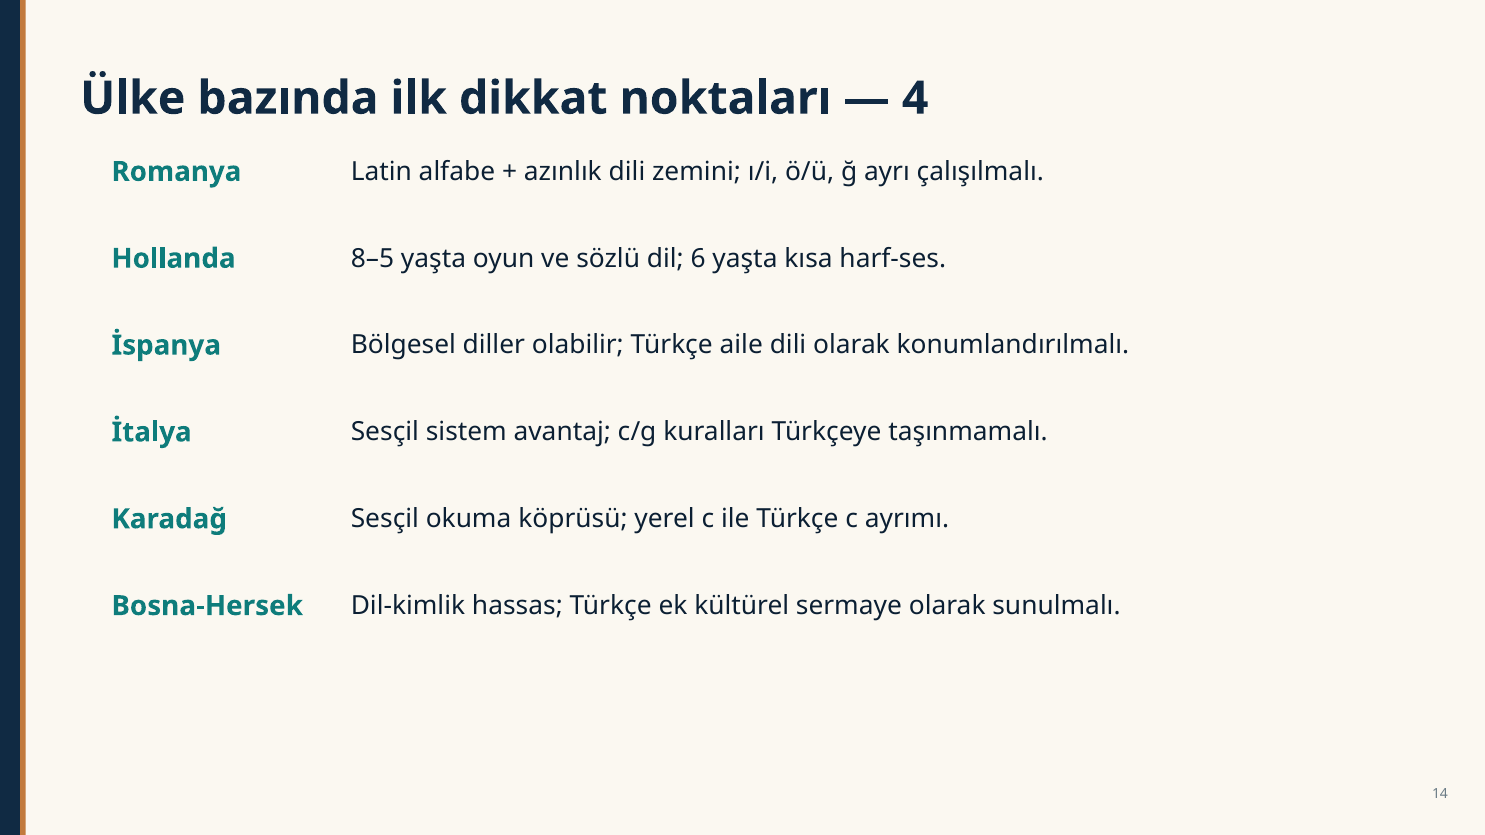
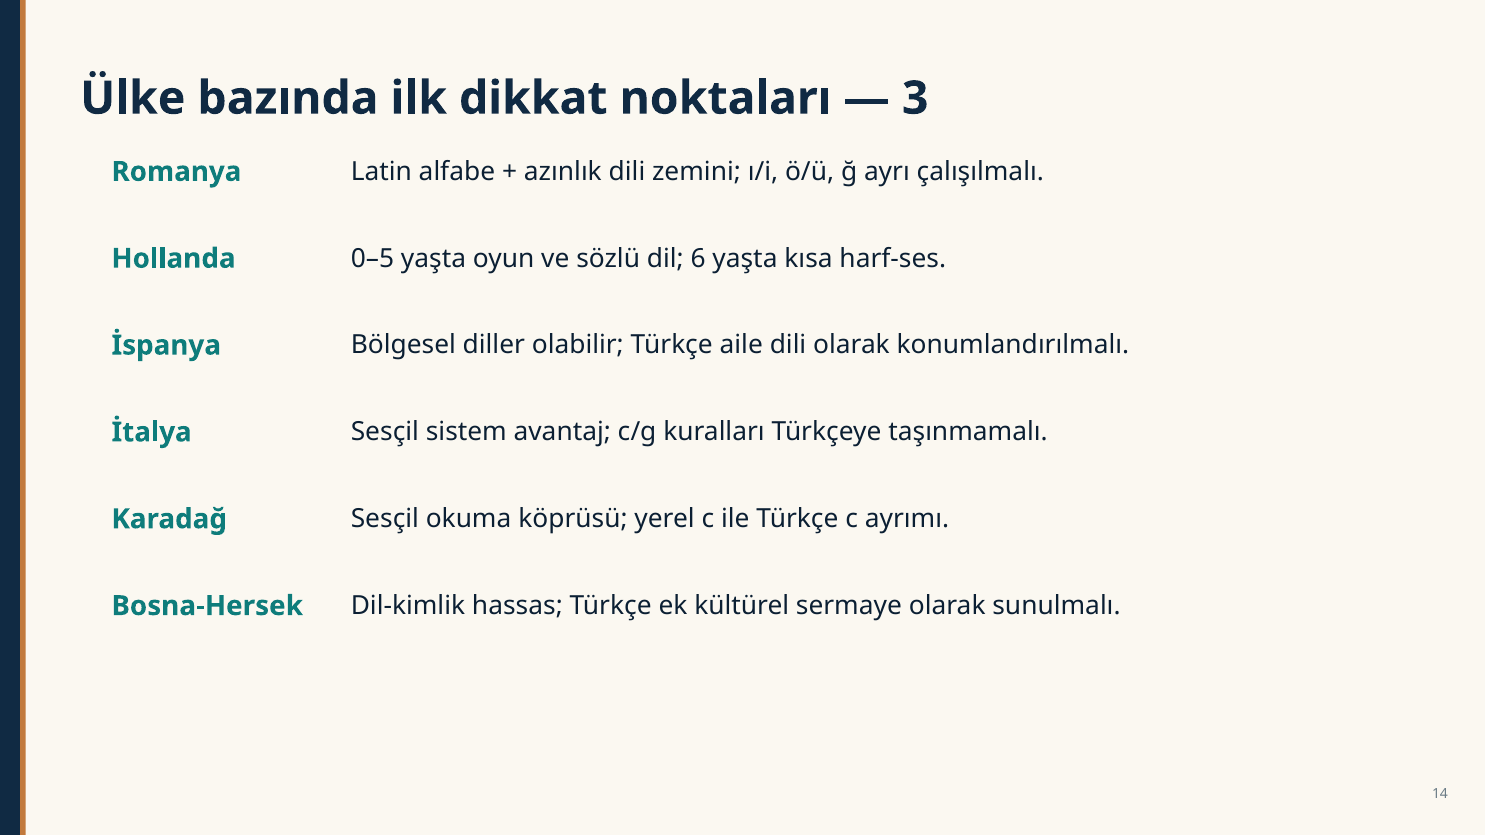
4: 4 -> 3
8–5: 8–5 -> 0–5
